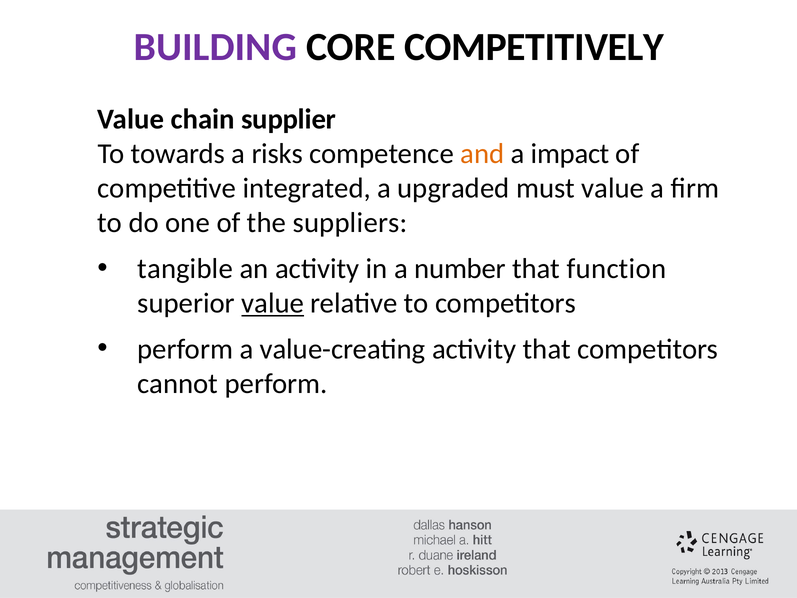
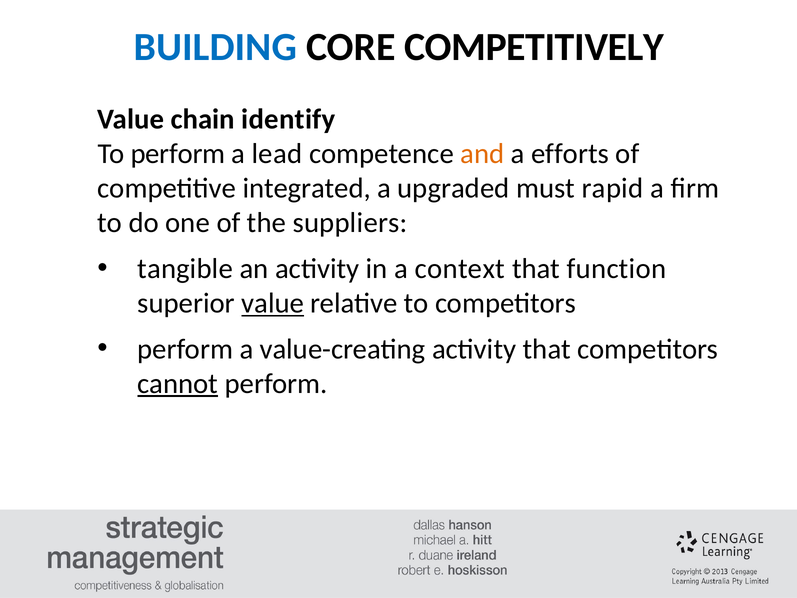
BUILDING colour: purple -> blue
supplier: supplier -> identify
To towards: towards -> perform
risks: risks -> lead
impact: impact -> efforts
must value: value -> rapid
number: number -> context
cannot underline: none -> present
